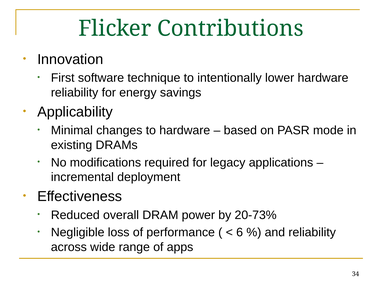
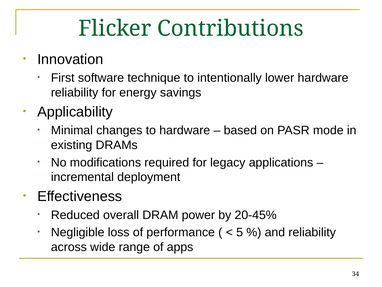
20-73%: 20-73% -> 20-45%
6: 6 -> 5
